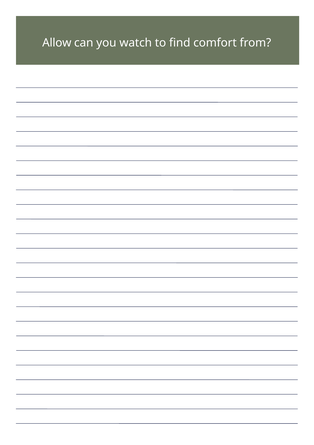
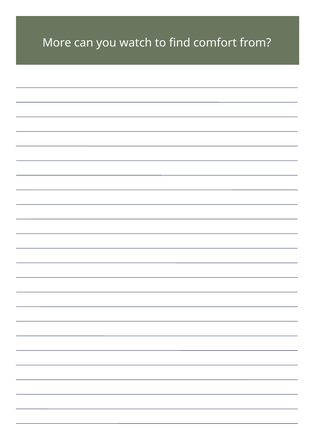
Allow: Allow -> More
